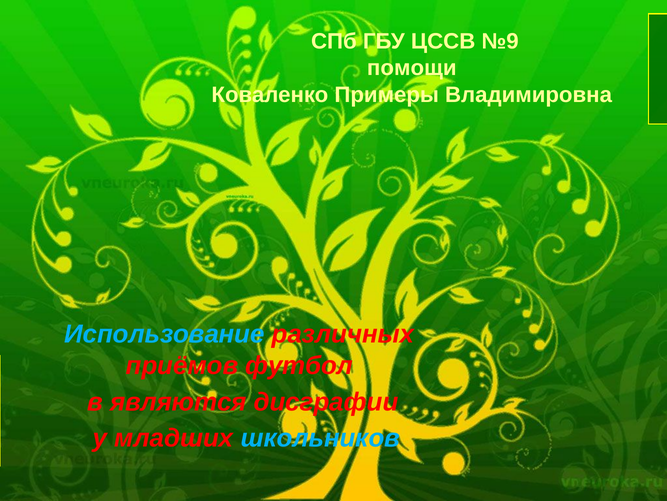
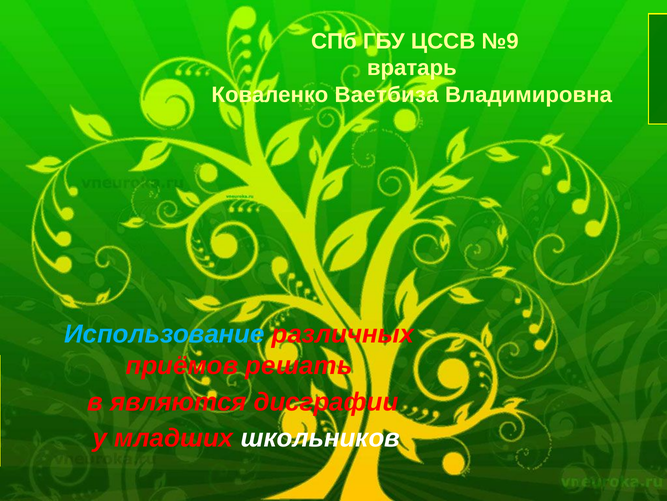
помощи: помощи -> вратарь
Примеры: Примеры -> Ваетбиза
футбол: футбол -> решать
школьников colour: light blue -> white
